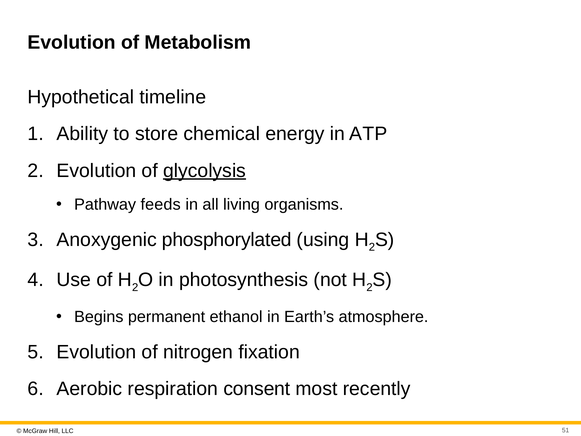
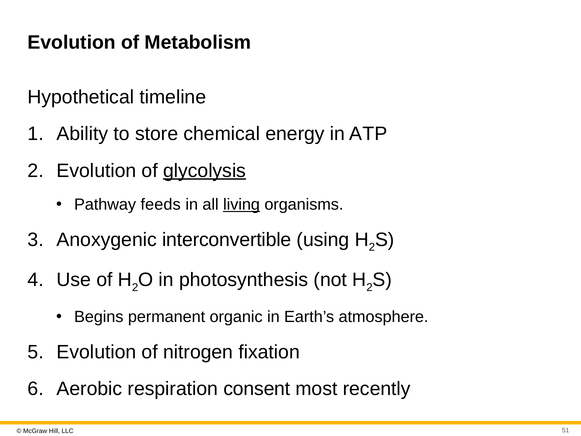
living underline: none -> present
phosphorylated: phosphorylated -> interconvertible
ethanol: ethanol -> organic
